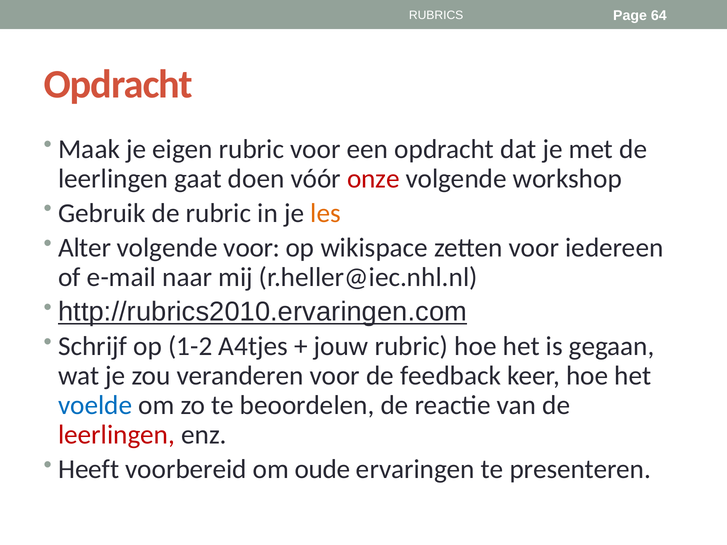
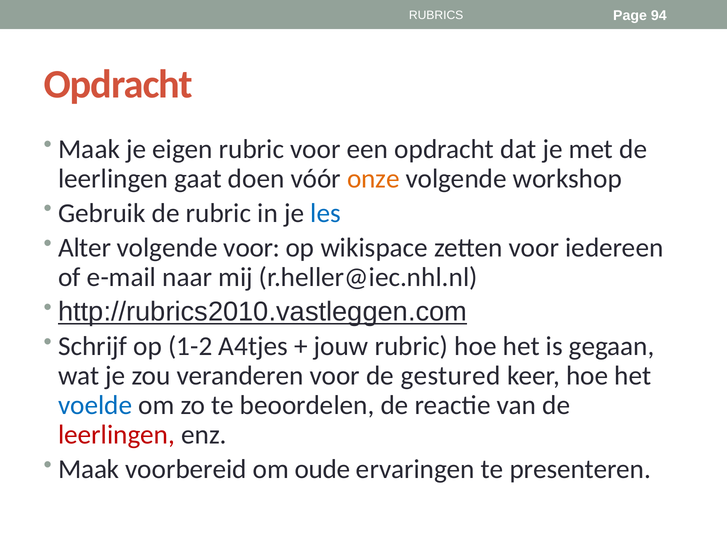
64: 64 -> 94
onze colour: red -> orange
les colour: orange -> blue
http://rubrics2010.ervaringen.com: http://rubrics2010.ervaringen.com -> http://rubrics2010.vastleggen.com
feedback: feedback -> gestured
Heeft at (89, 469): Heeft -> Maak
